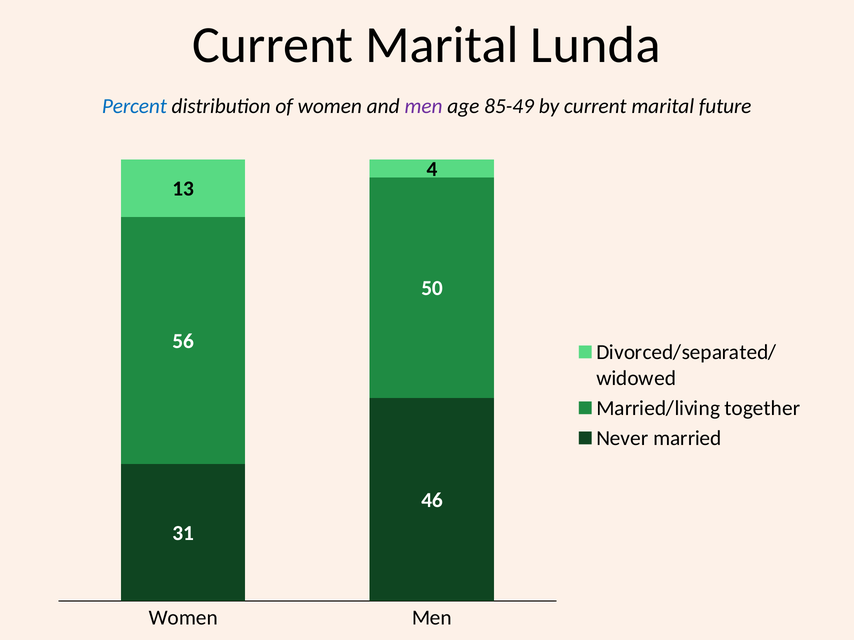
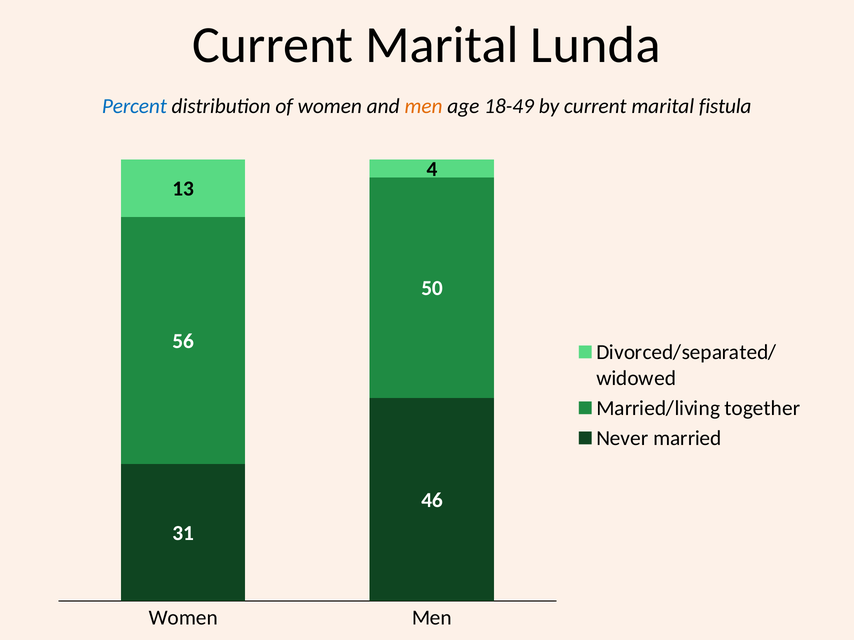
men at (424, 106) colour: purple -> orange
85-49: 85-49 -> 18-49
future: future -> fistula
